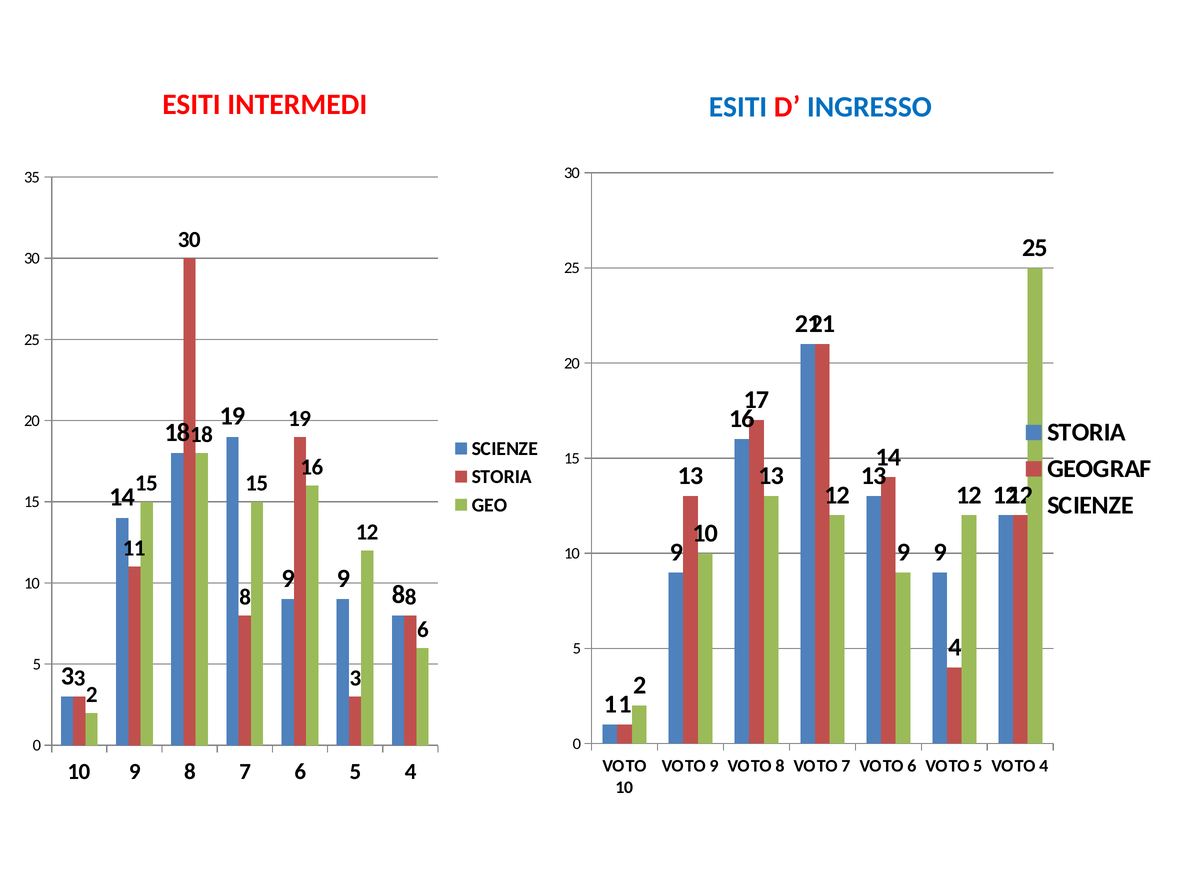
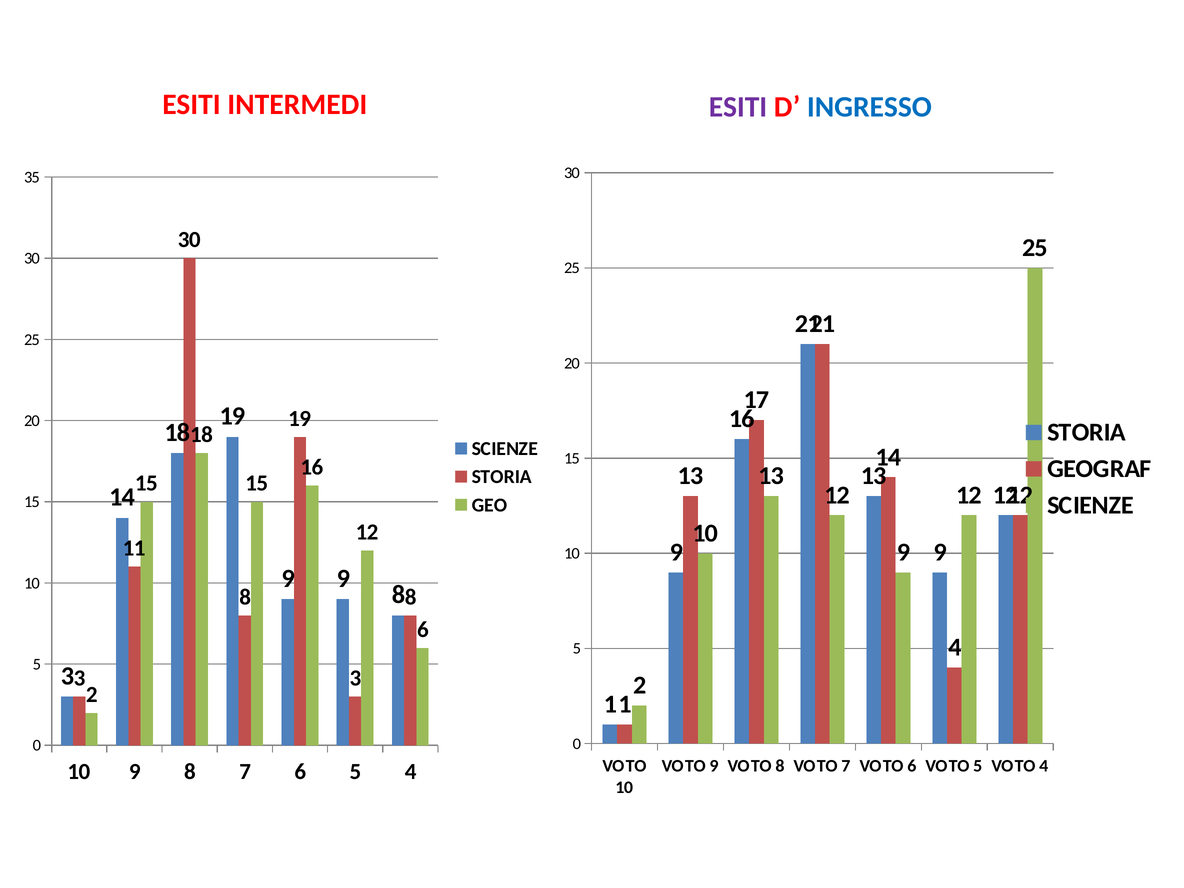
ESITI at (738, 107) colour: blue -> purple
